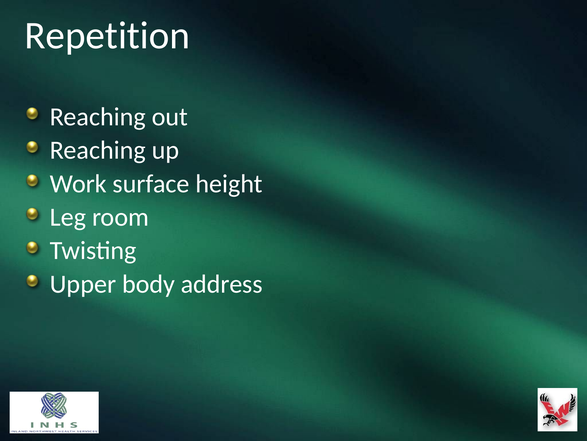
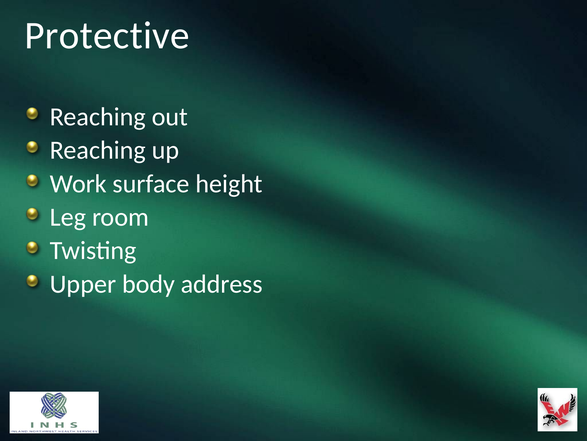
Repetition: Repetition -> Protective
